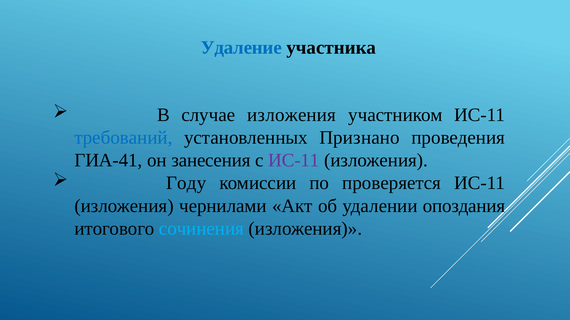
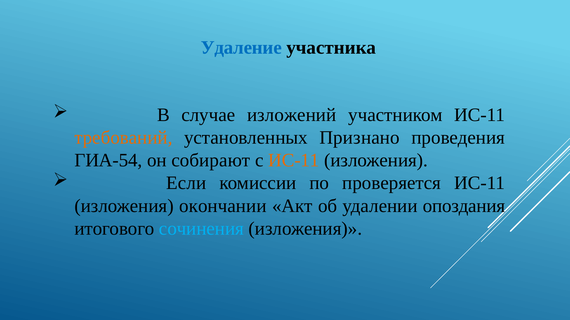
случае изложения: изложения -> изложений
требований colour: blue -> orange
ГИА-41: ГИА-41 -> ГИА-54
занесения: занесения -> собирают
ИС-11 at (294, 161) colour: purple -> orange
Году: Году -> Если
чернилами: чернилами -> окончании
